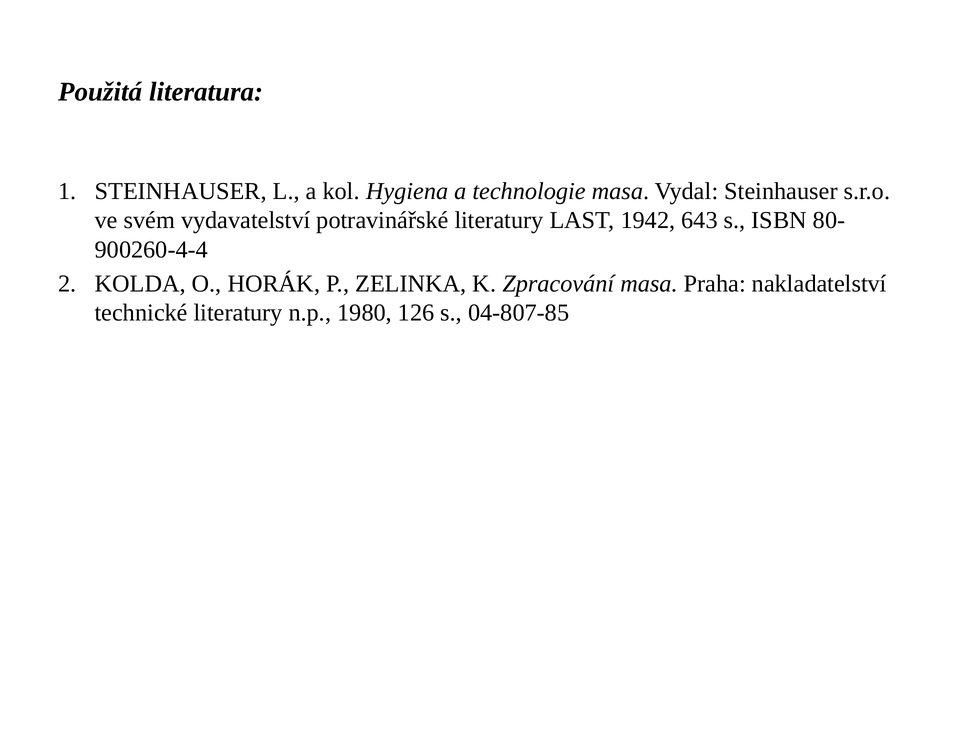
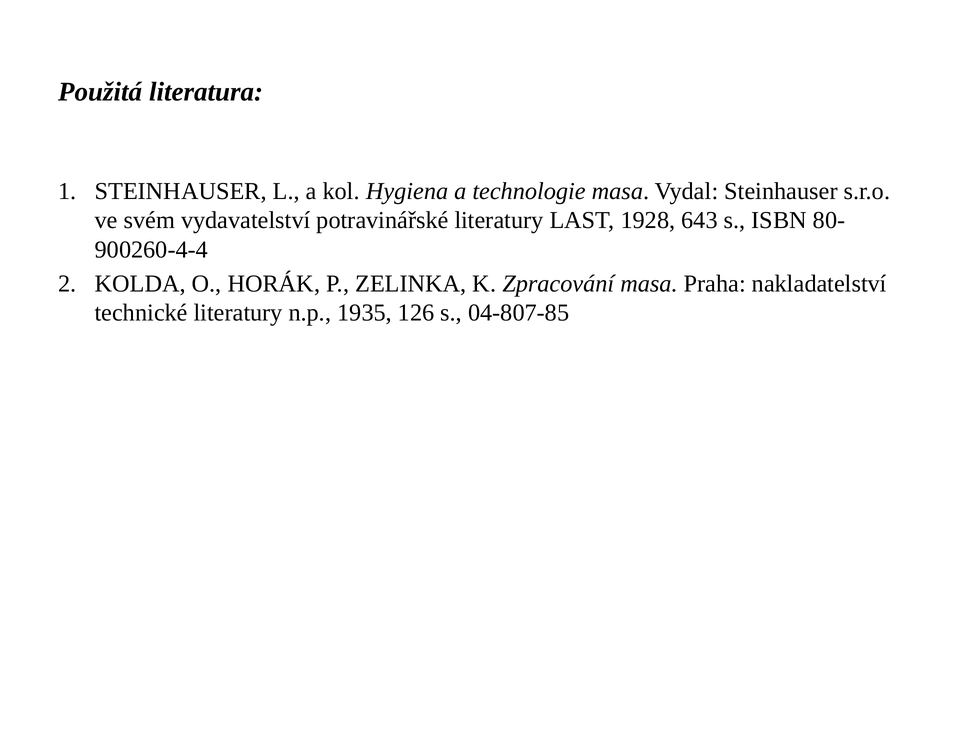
1942: 1942 -> 1928
1980: 1980 -> 1935
